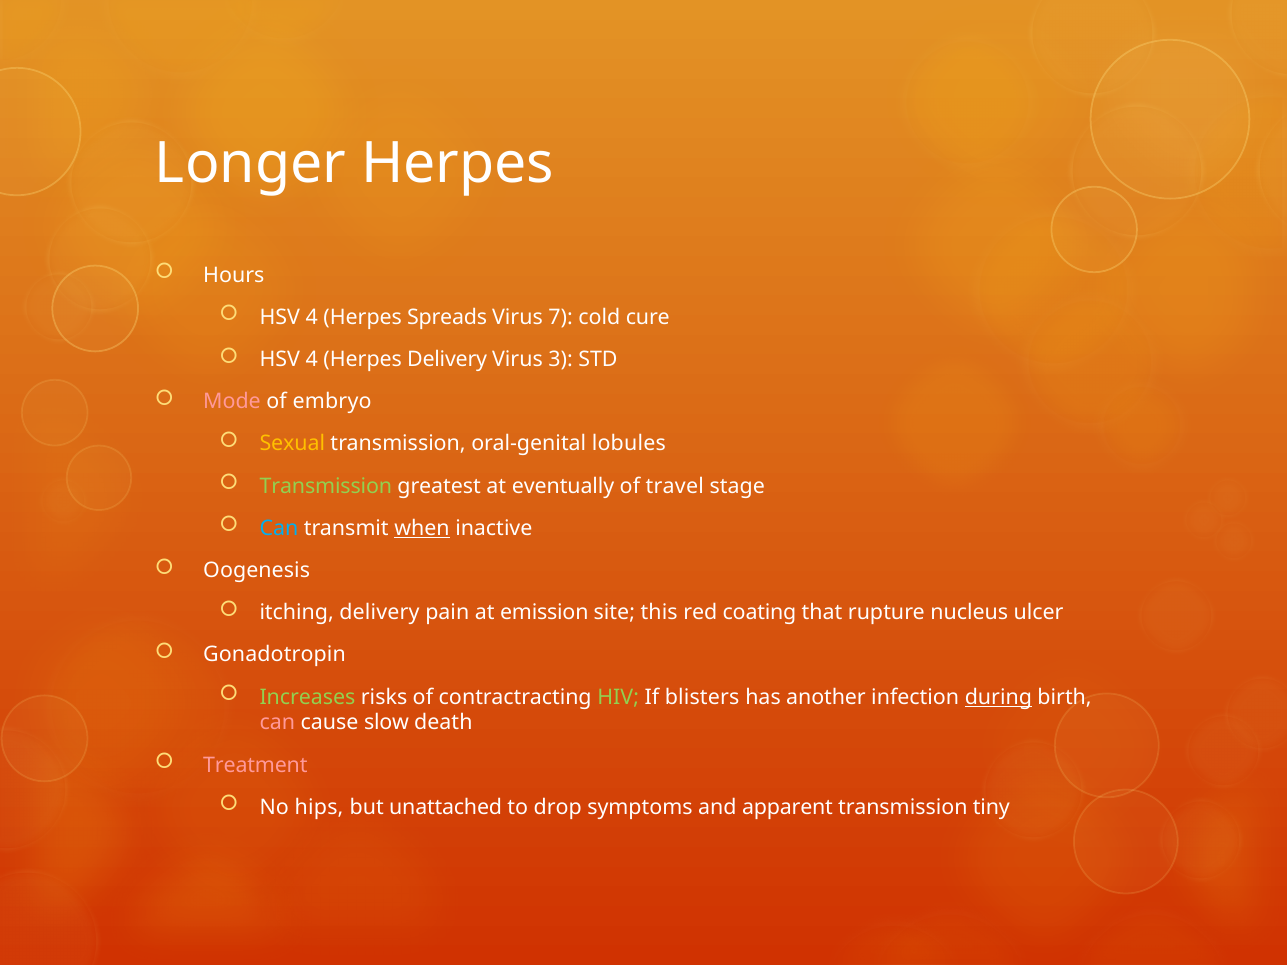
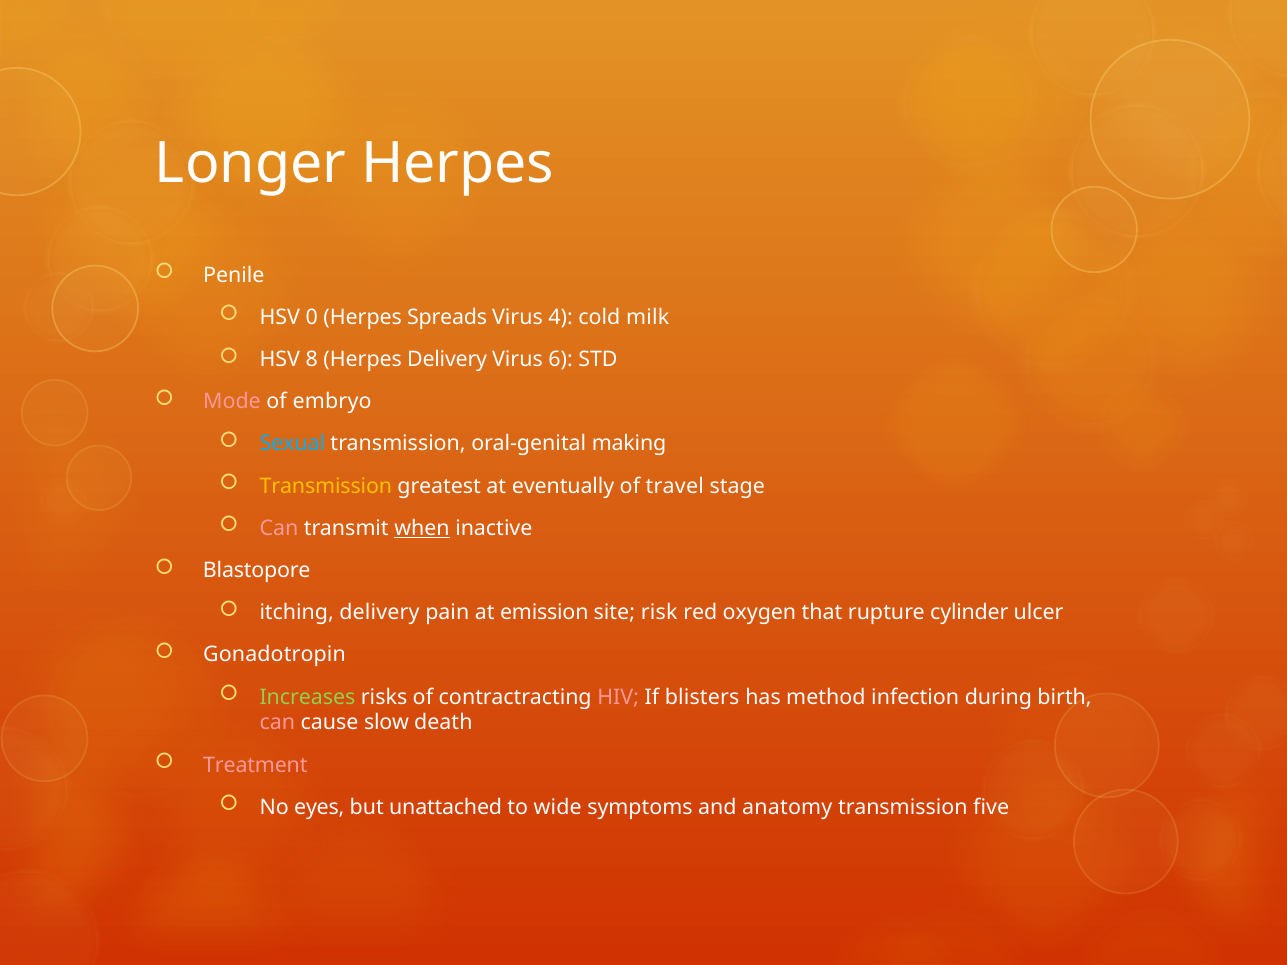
Hours: Hours -> Penile
4 at (312, 317): 4 -> 0
7: 7 -> 4
cure: cure -> milk
4 at (312, 360): 4 -> 8
3: 3 -> 6
Sexual colour: yellow -> light blue
lobules: lobules -> making
Transmission at (326, 486) colour: light green -> yellow
Can at (279, 528) colour: light blue -> pink
Oogenesis: Oogenesis -> Blastopore
this: this -> risk
coating: coating -> oxygen
nucleus: nucleus -> cylinder
HIV colour: light green -> pink
another: another -> method
during underline: present -> none
hips: hips -> eyes
drop: drop -> wide
apparent: apparent -> anatomy
tiny: tiny -> five
